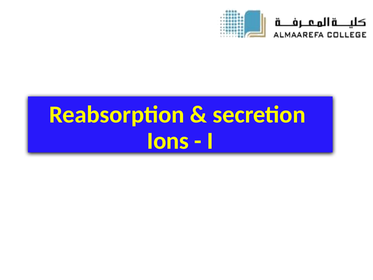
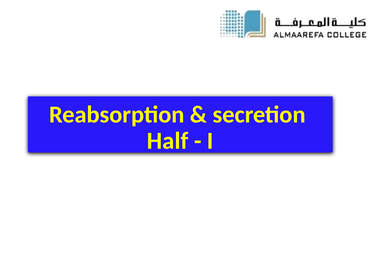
Ions: Ions -> Half
